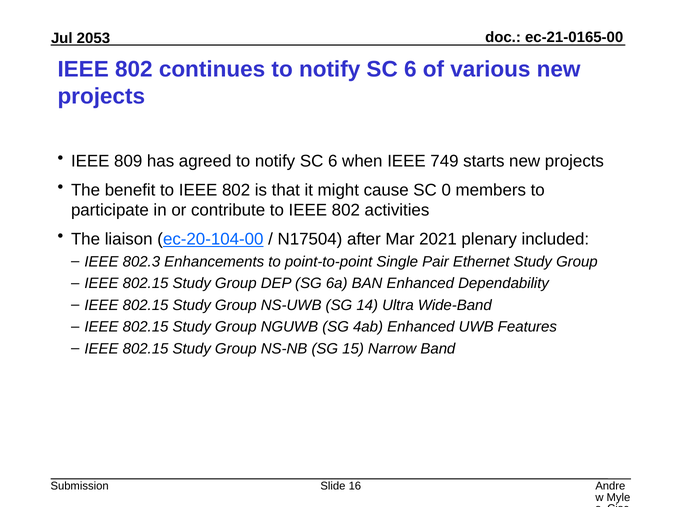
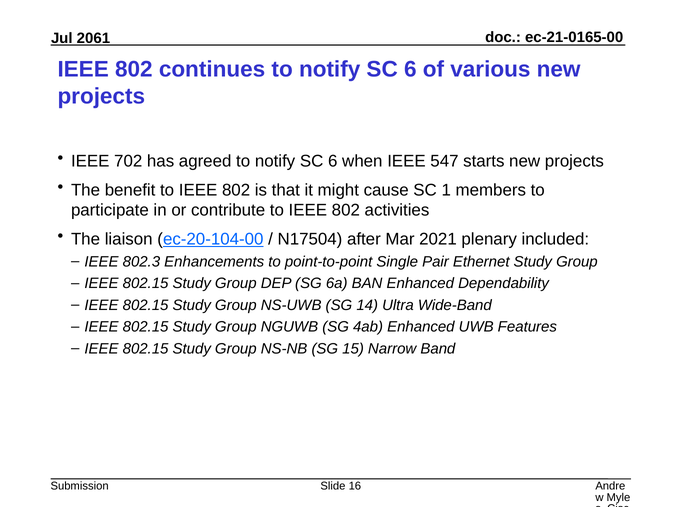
2053: 2053 -> 2061
809: 809 -> 702
749: 749 -> 547
0: 0 -> 1
